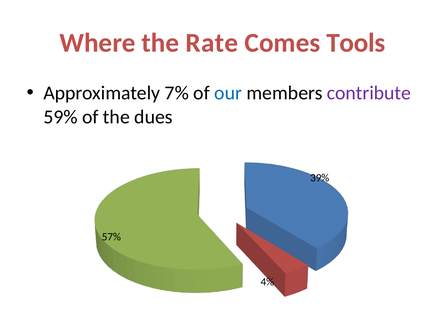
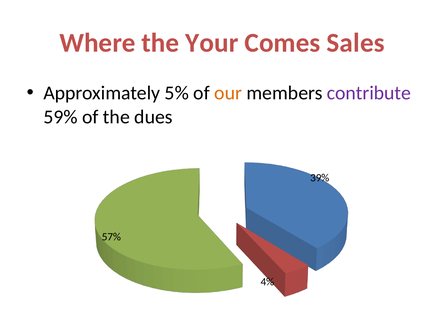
Rate: Rate -> Your
Tools: Tools -> Sales
7%: 7% -> 5%
our colour: blue -> orange
